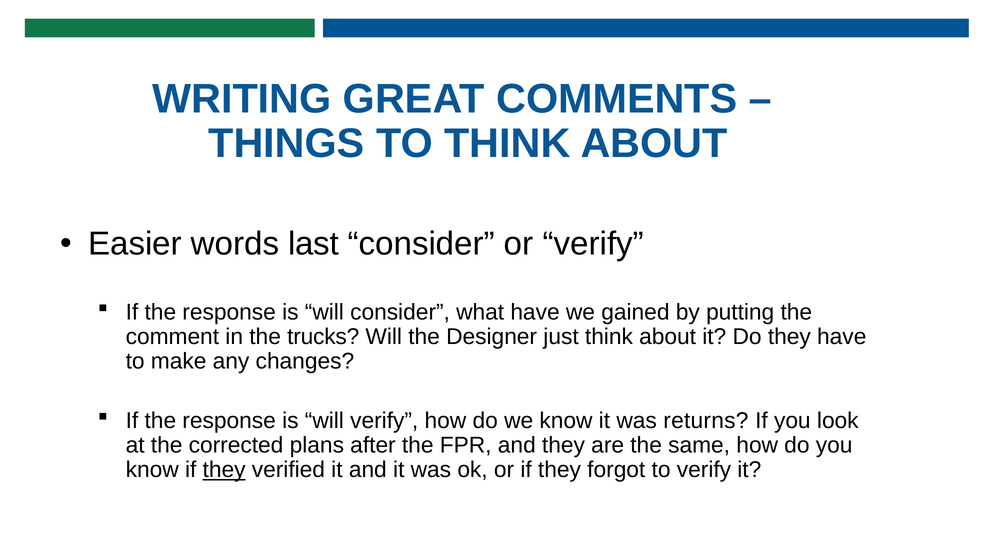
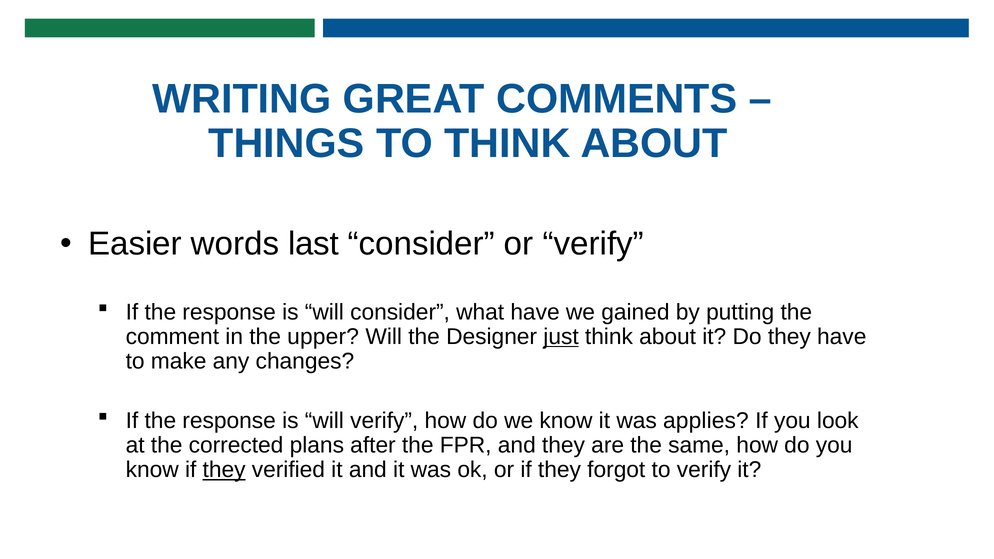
trucks: trucks -> upper
just underline: none -> present
returns: returns -> applies
